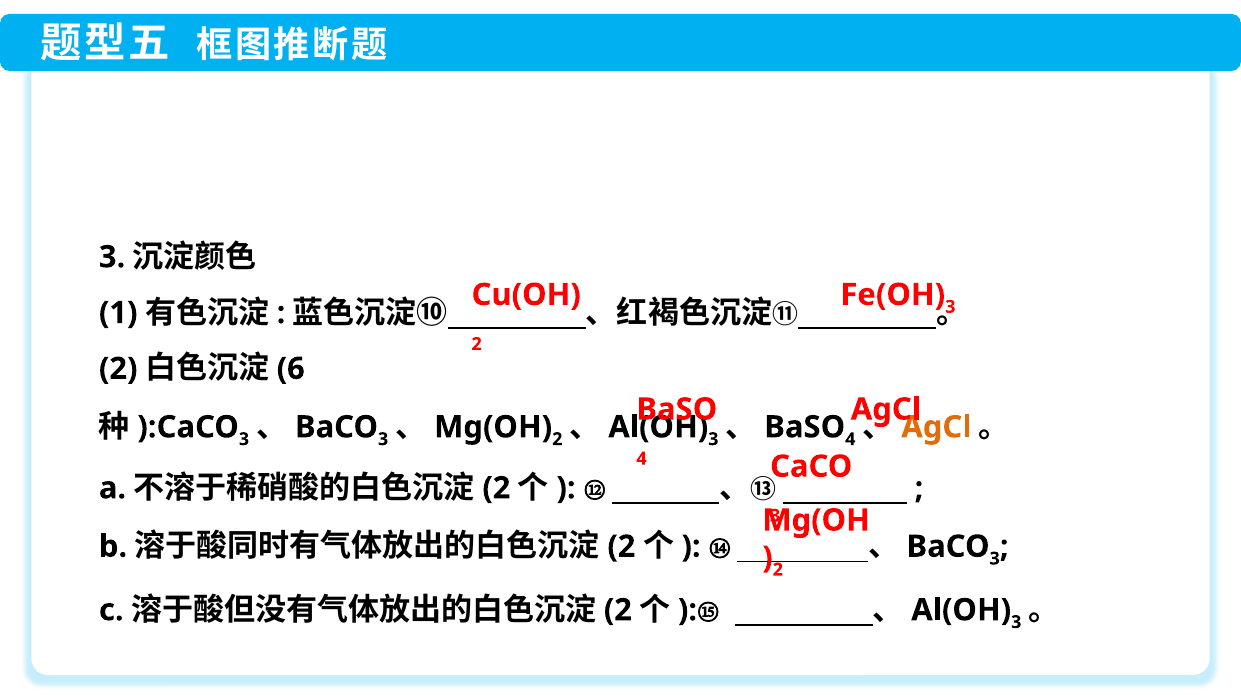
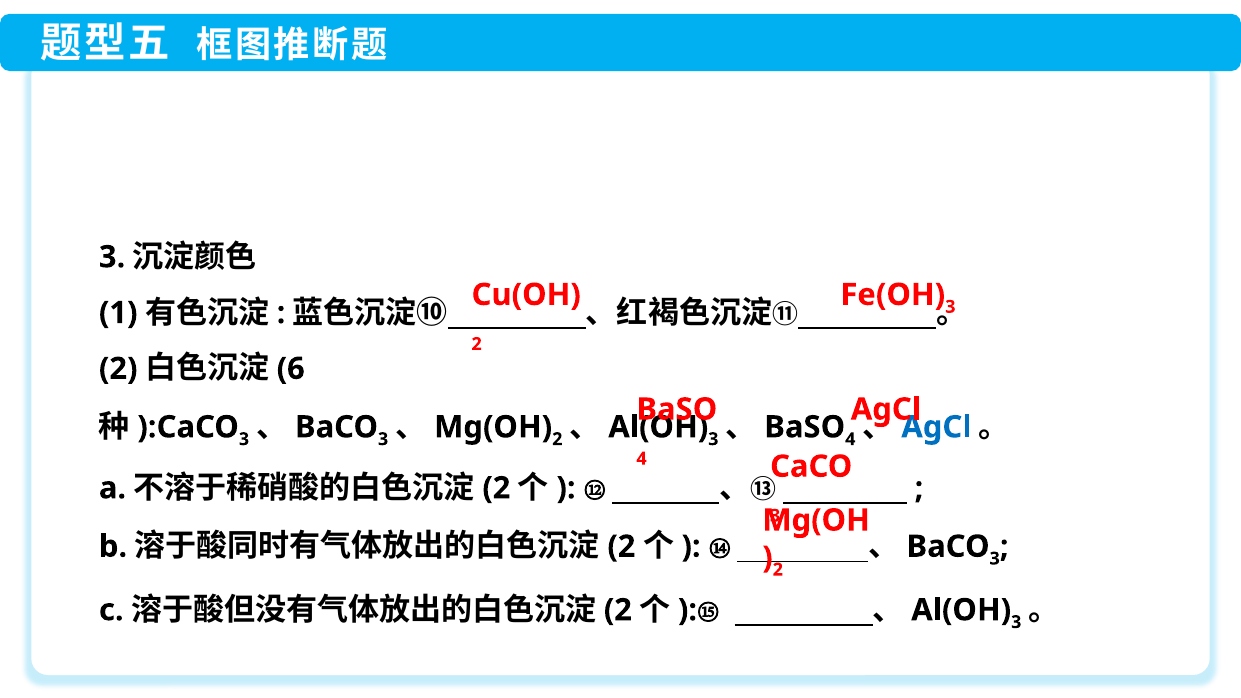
AgCl at (936, 427) colour: orange -> blue
